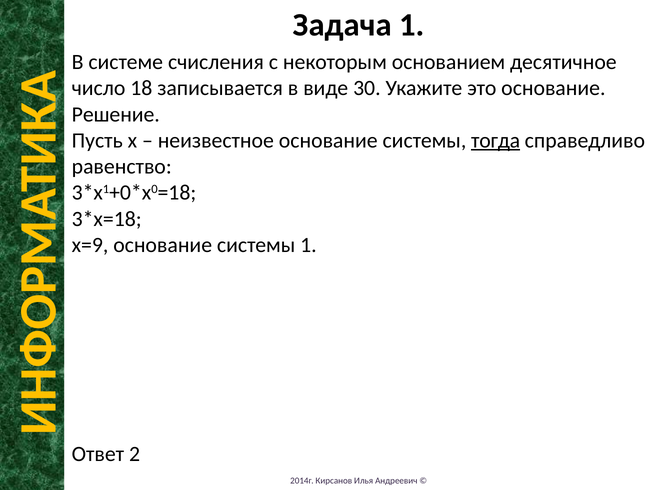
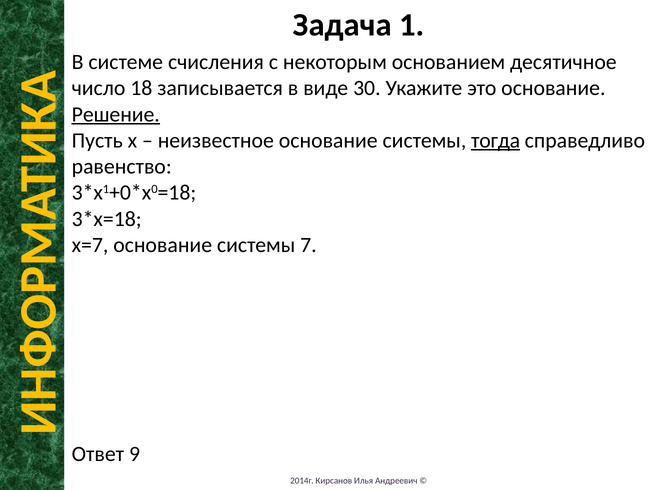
Решение underline: none -> present
x=9: x=9 -> x=7
системы 1: 1 -> 7
2: 2 -> 9
